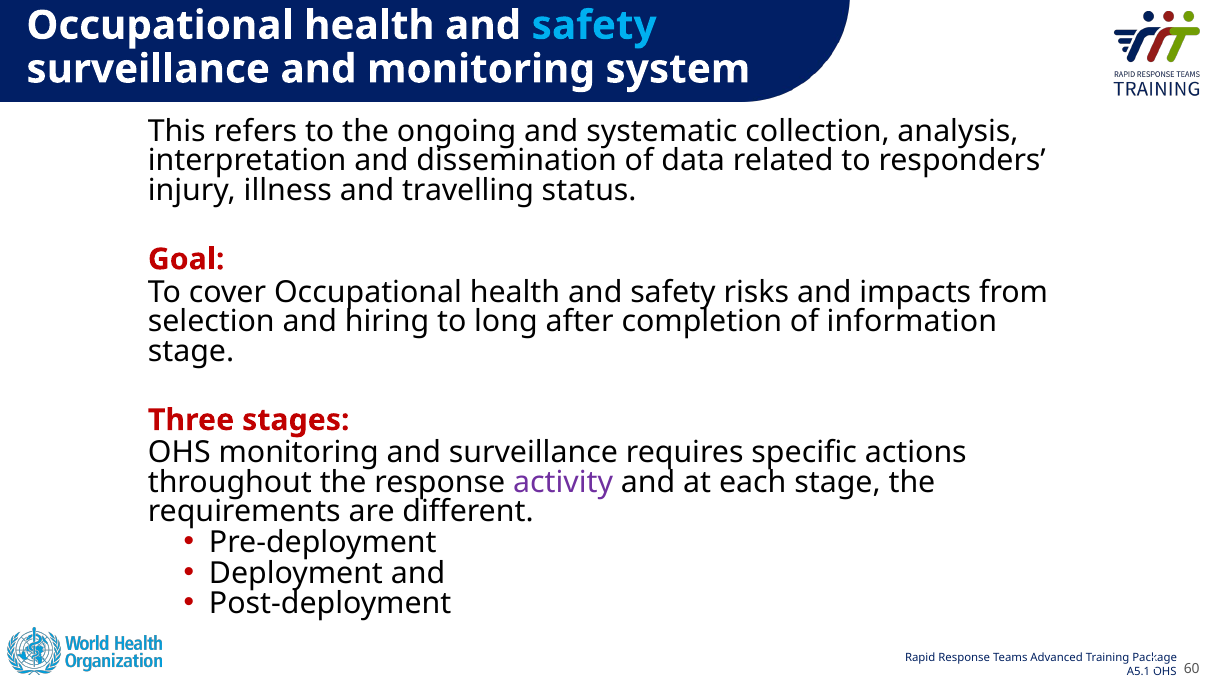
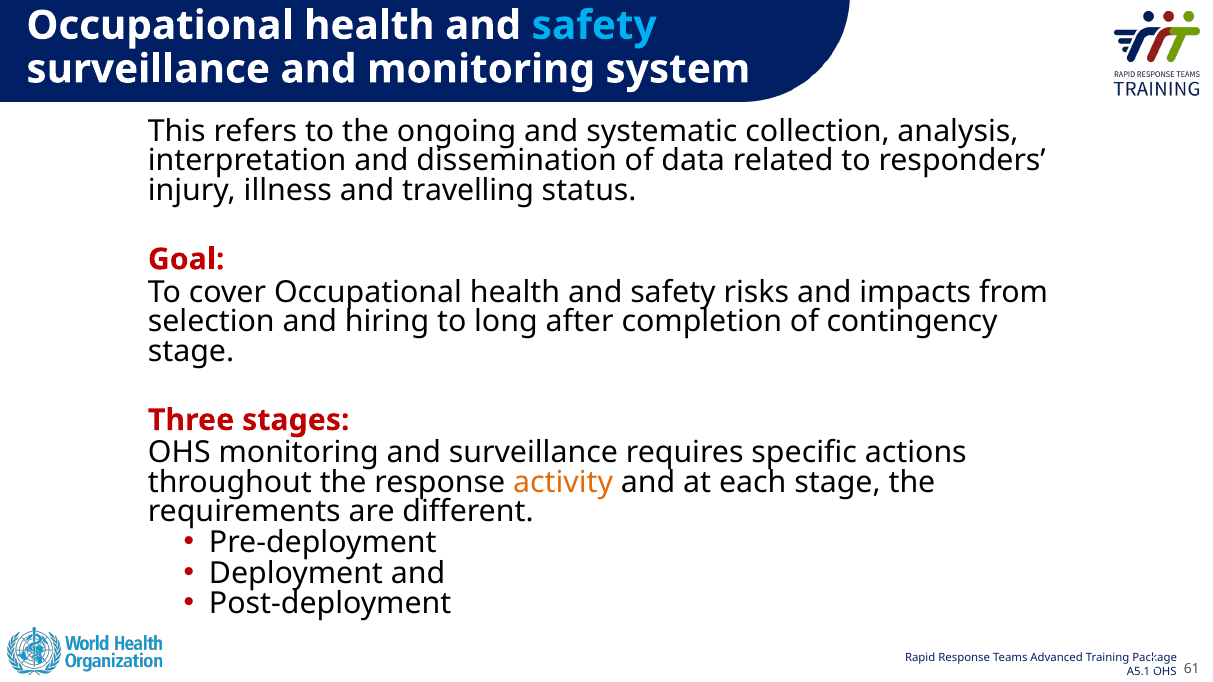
information: information -> contingency
activity colour: purple -> orange
60: 60 -> 61
